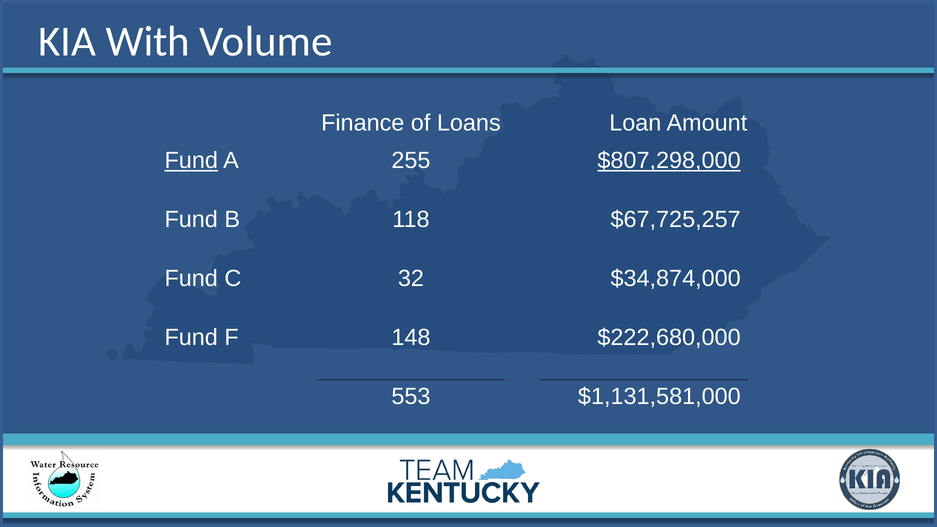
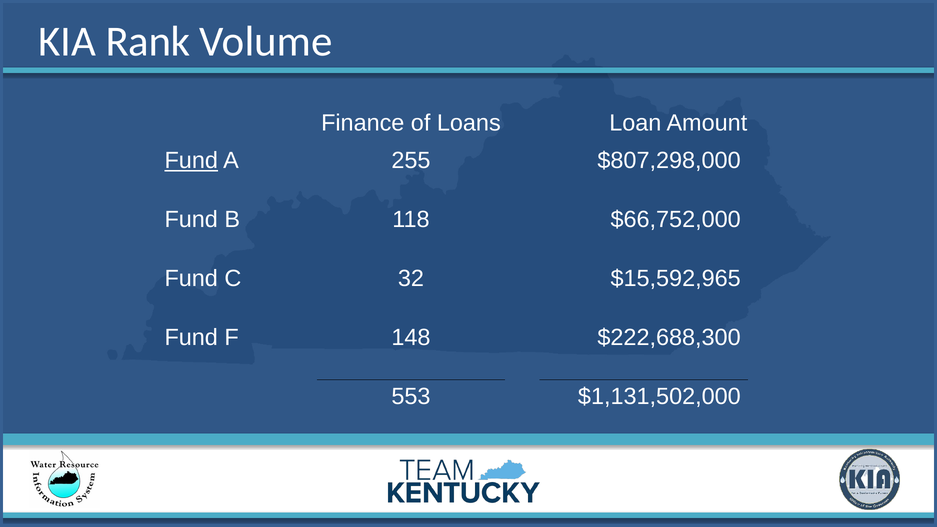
With: With -> Rank
$807,298,000 underline: present -> none
$67,725,257: $67,725,257 -> $66,752,000
$34,874,000: $34,874,000 -> $15,592,965
$222,680,000: $222,680,000 -> $222,688,300
$1,131,581,000: $1,131,581,000 -> $1,131,502,000
